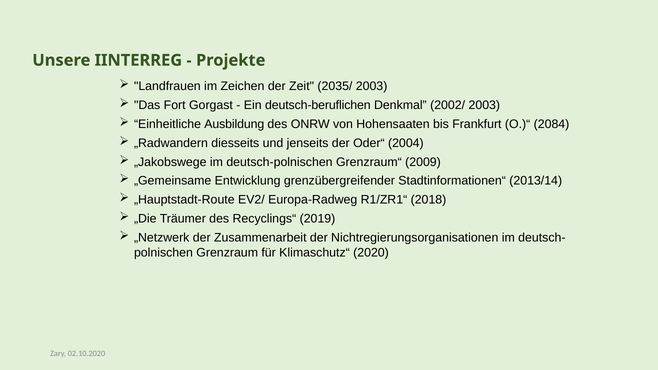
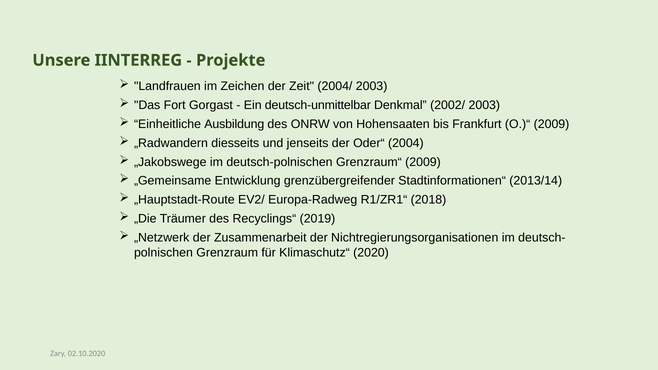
2035/: 2035/ -> 2004/
deutsch-beruflichen: deutsch-beruflichen -> deutsch-unmittelbar
O.)“ 2084: 2084 -> 2009
